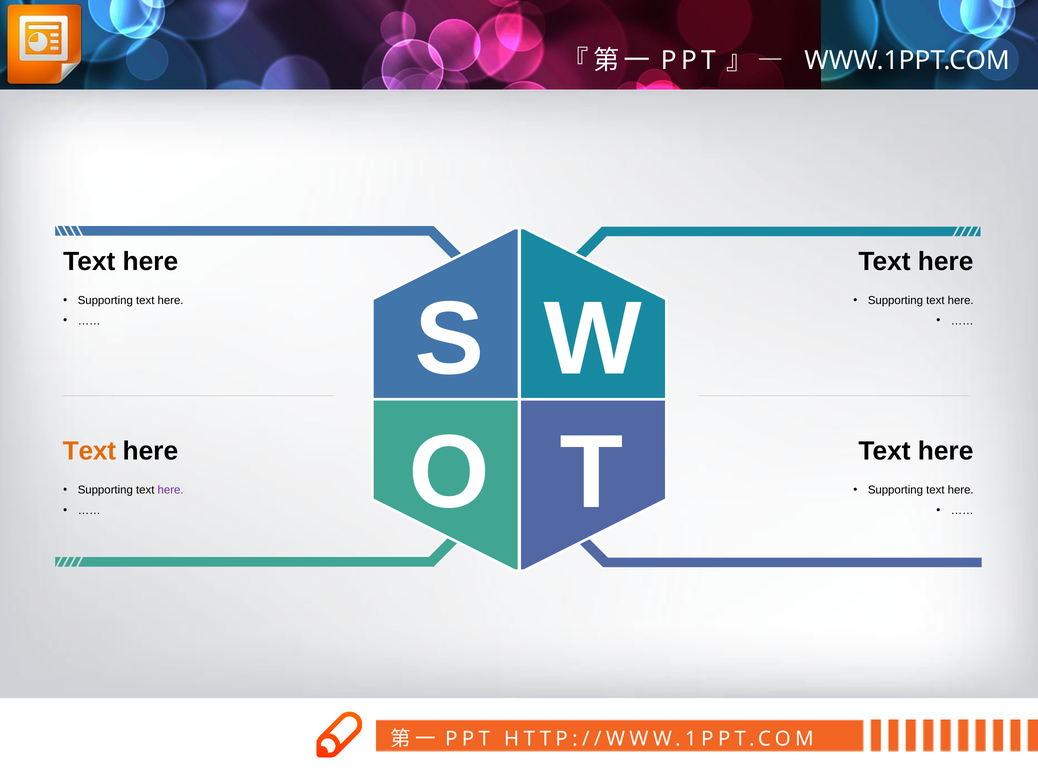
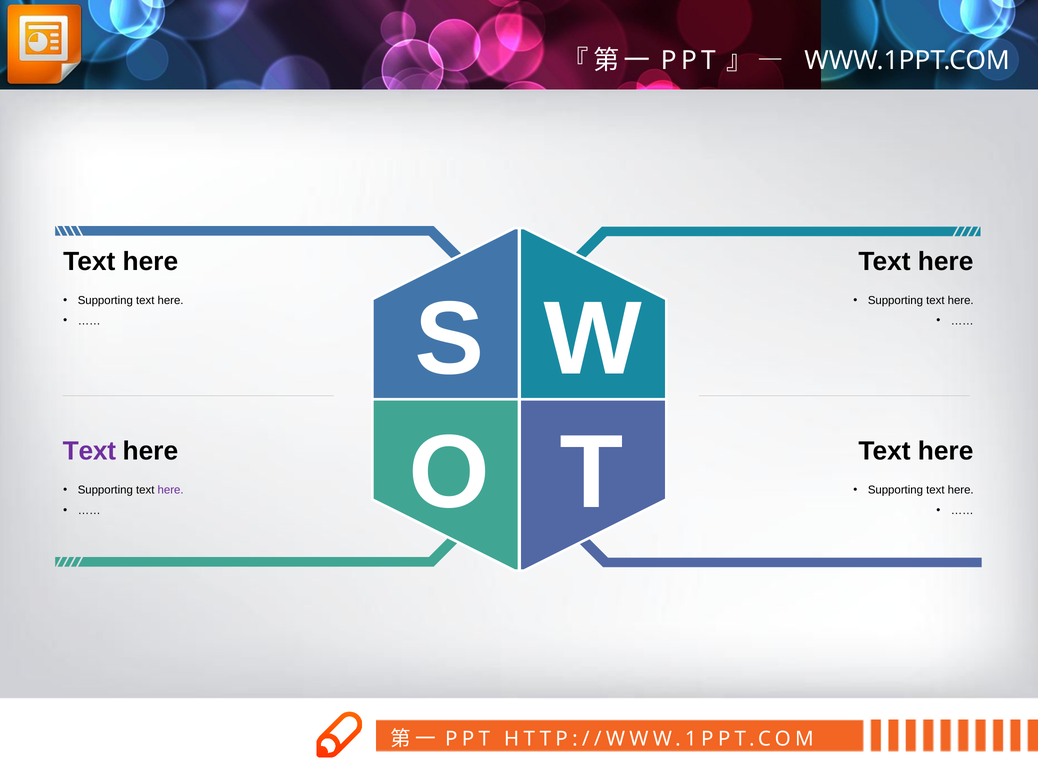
Text at (89, 451) colour: orange -> purple
